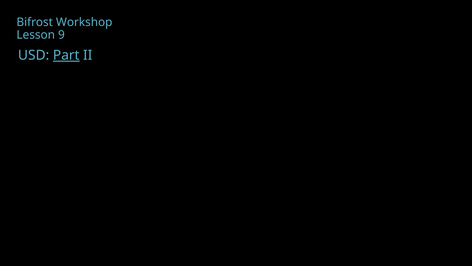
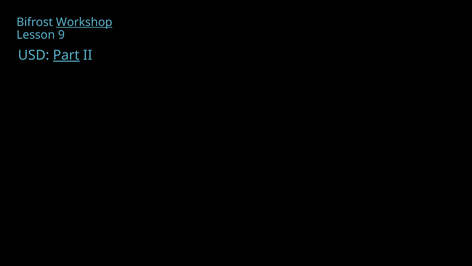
Workshop underline: none -> present
